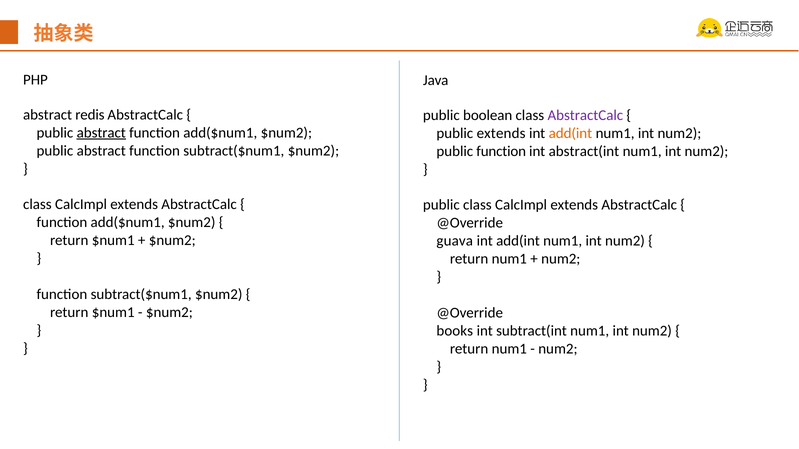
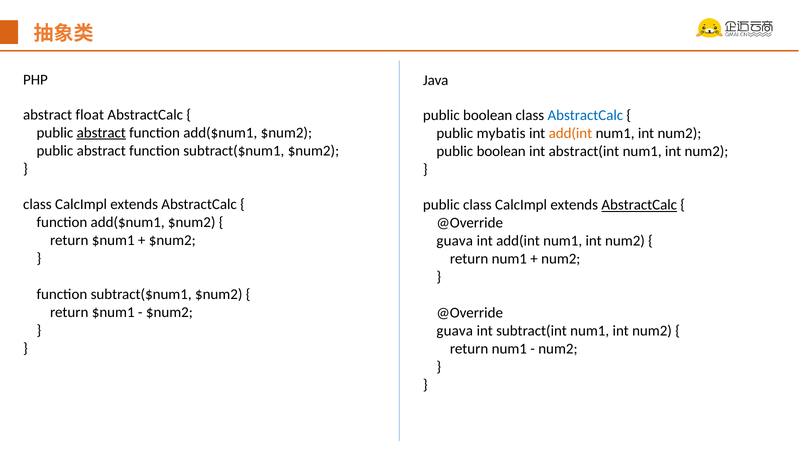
redis: redis -> float
AbstractCalc at (585, 115) colour: purple -> blue
public extends: extends -> mybatis
function at (501, 151): function -> boolean
AbstractCalc at (639, 205) underline: none -> present
books at (455, 331): books -> guava
